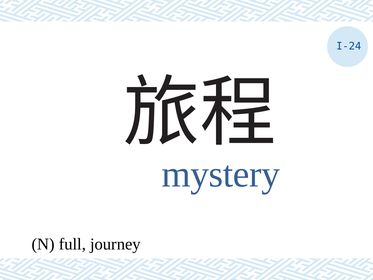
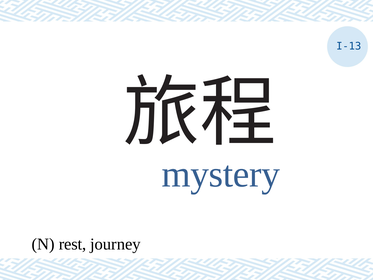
I-24: I-24 -> I-13
full: full -> rest
